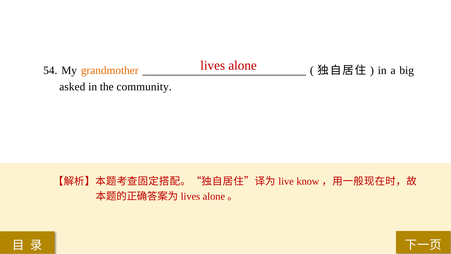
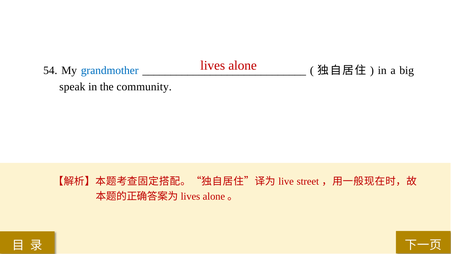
grandmother colour: orange -> blue
asked: asked -> speak
know: know -> street
